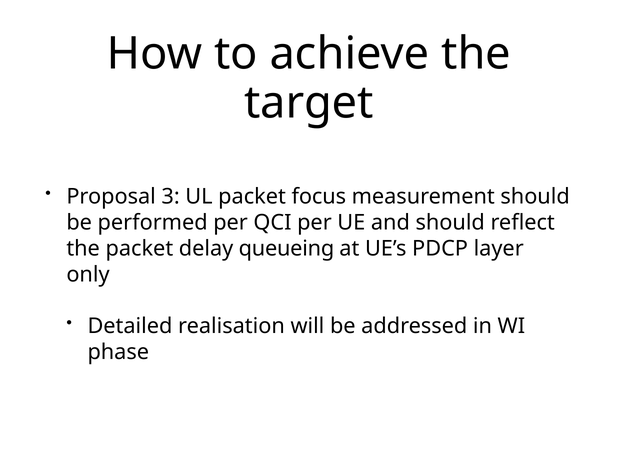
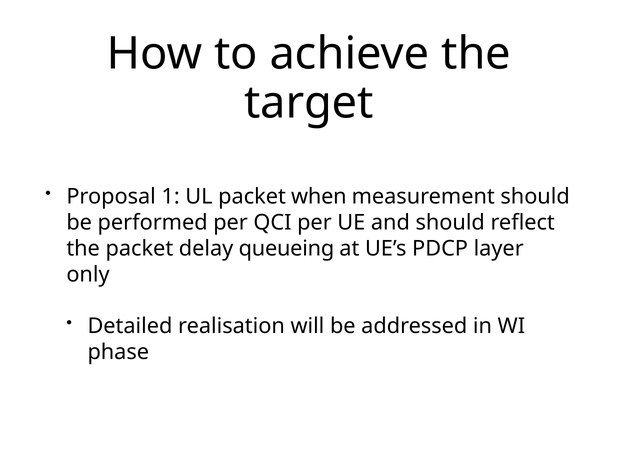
3: 3 -> 1
focus: focus -> when
